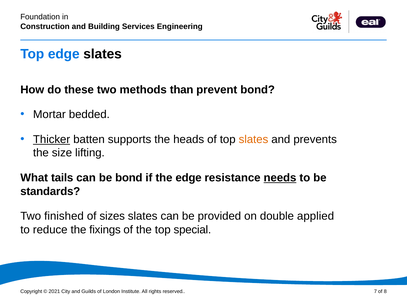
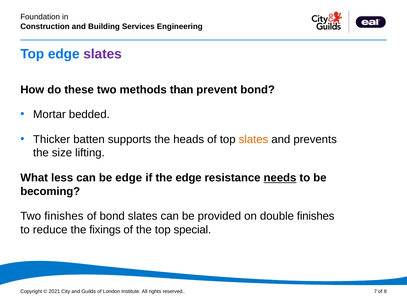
slates at (103, 54) colour: black -> purple
Thicker underline: present -> none
tails: tails -> less
be bond: bond -> edge
standards: standards -> becoming
Two finished: finished -> finishes
of sizes: sizes -> bond
double applied: applied -> finishes
